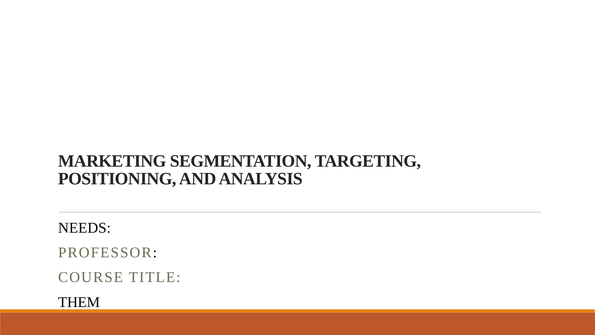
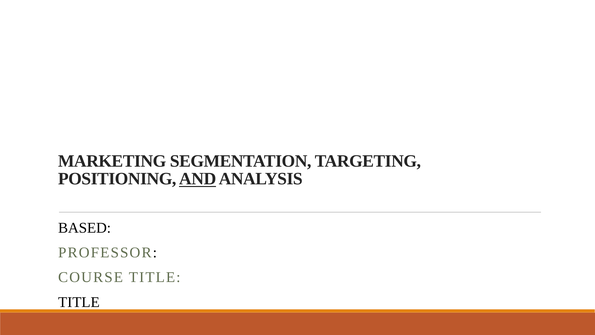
AND underline: none -> present
NEEDS: NEEDS -> BASED
THEM at (79, 302): THEM -> TITLE
